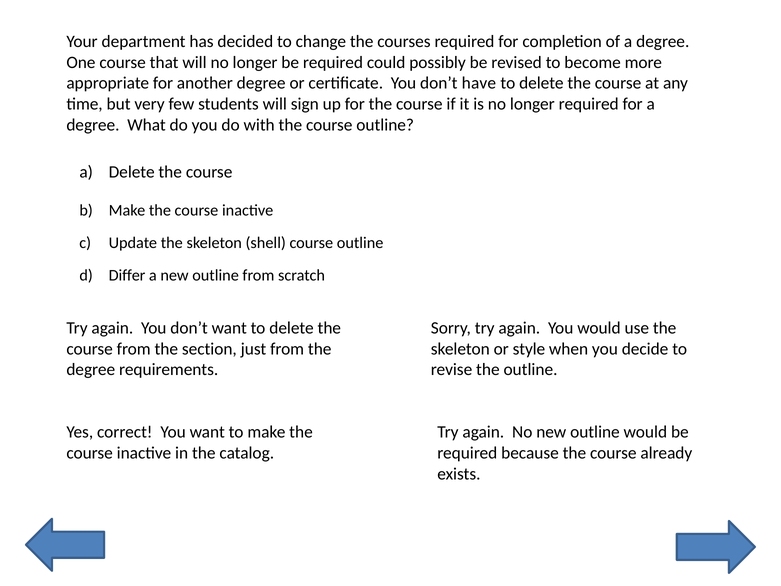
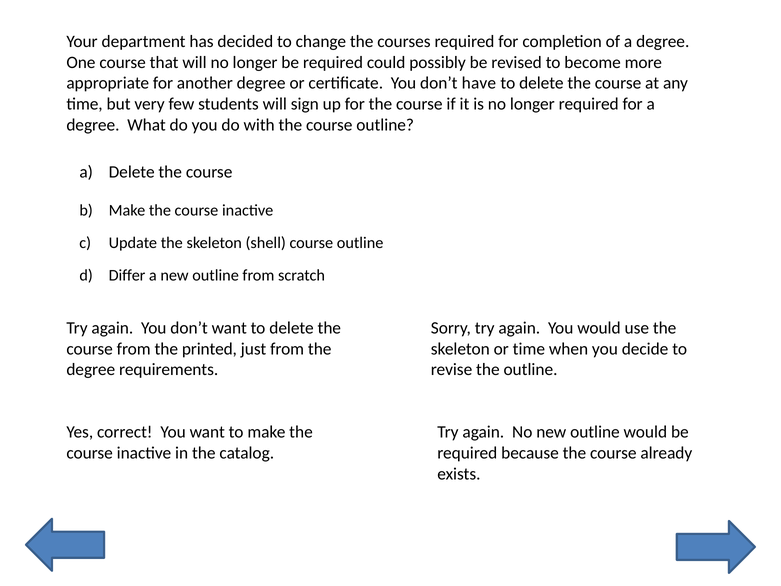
or style: style -> time
section: section -> printed
